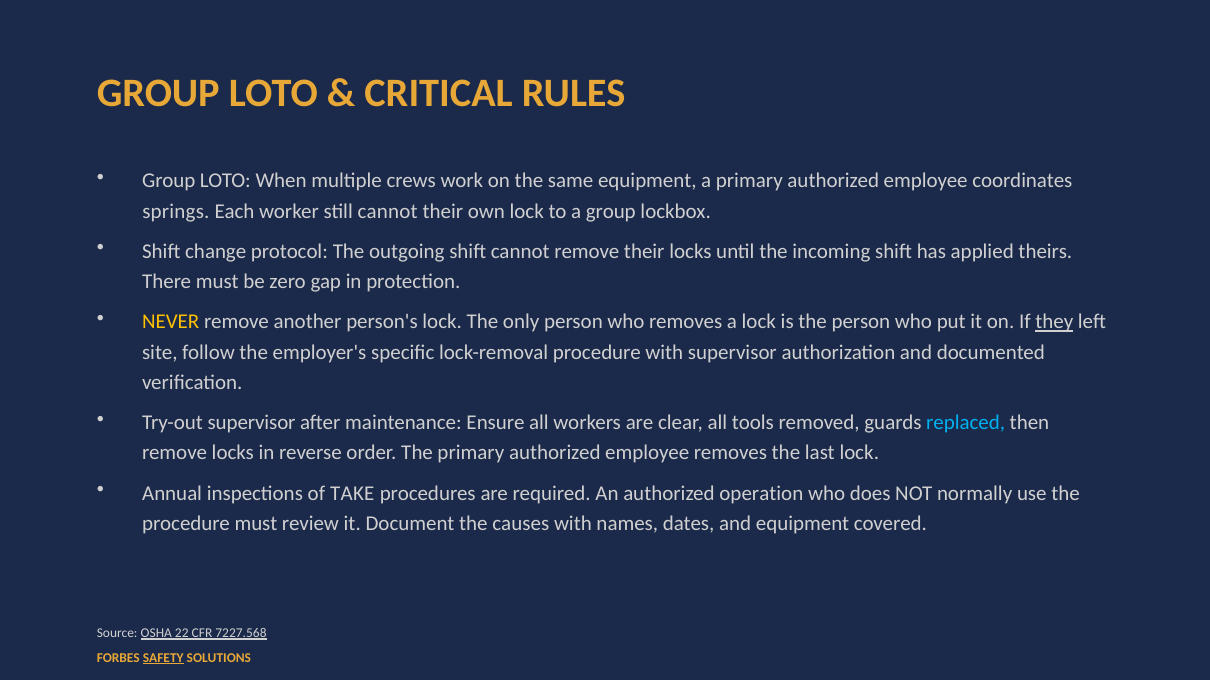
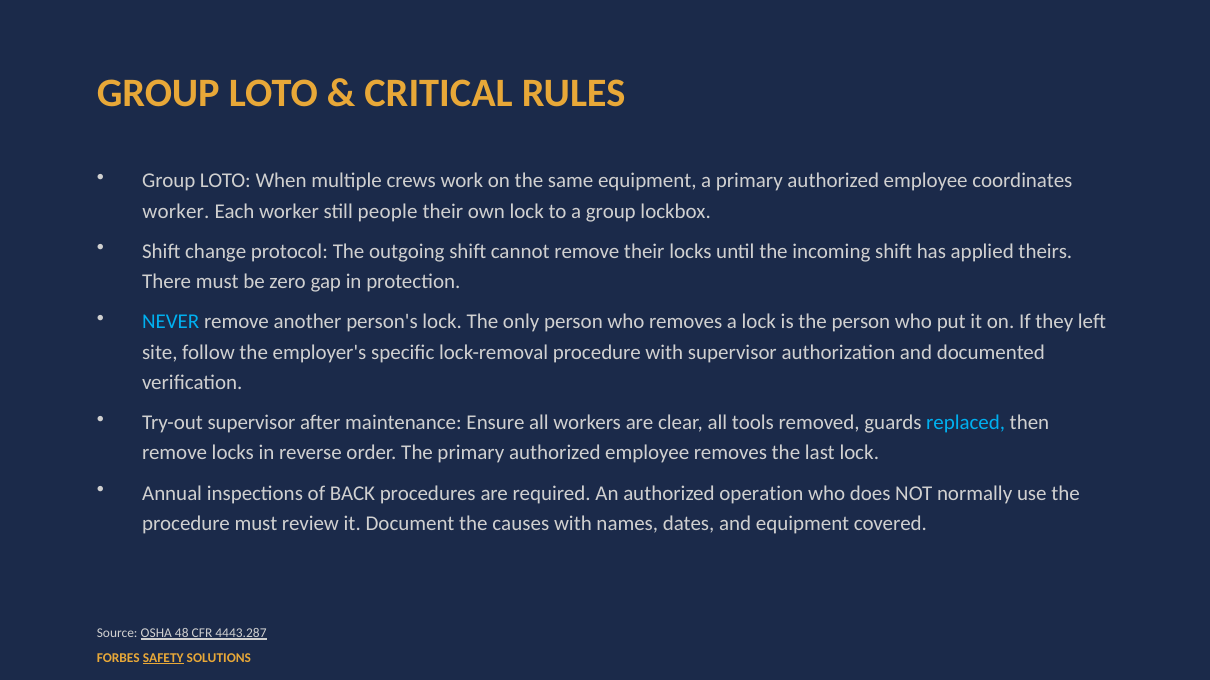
springs at (176, 211): springs -> worker
still cannot: cannot -> people
NEVER colour: yellow -> light blue
they underline: present -> none
TAKE: TAKE -> BACK
22: 22 -> 48
7227.568: 7227.568 -> 4443.287
